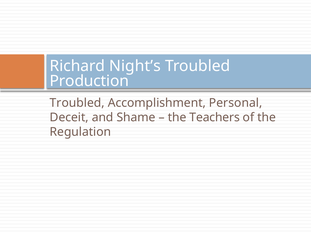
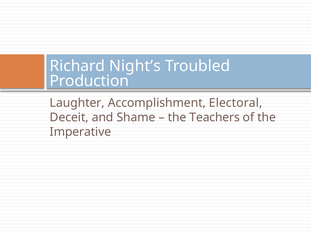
Troubled at (77, 103): Troubled -> Laughter
Personal: Personal -> Electoral
Regulation: Regulation -> Imperative
